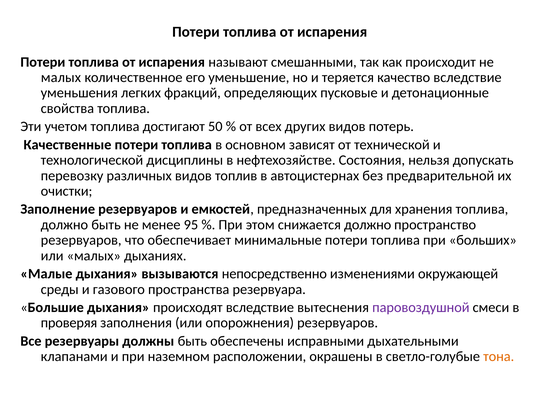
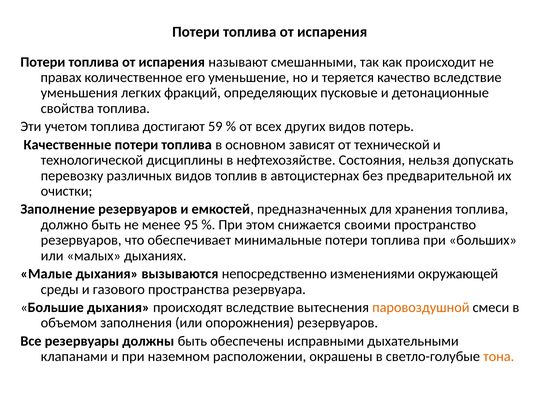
малых at (61, 77): малых -> правах
50: 50 -> 59
снижается должно: должно -> своими
паровоздушной colour: purple -> orange
проверяя: проверяя -> объемом
